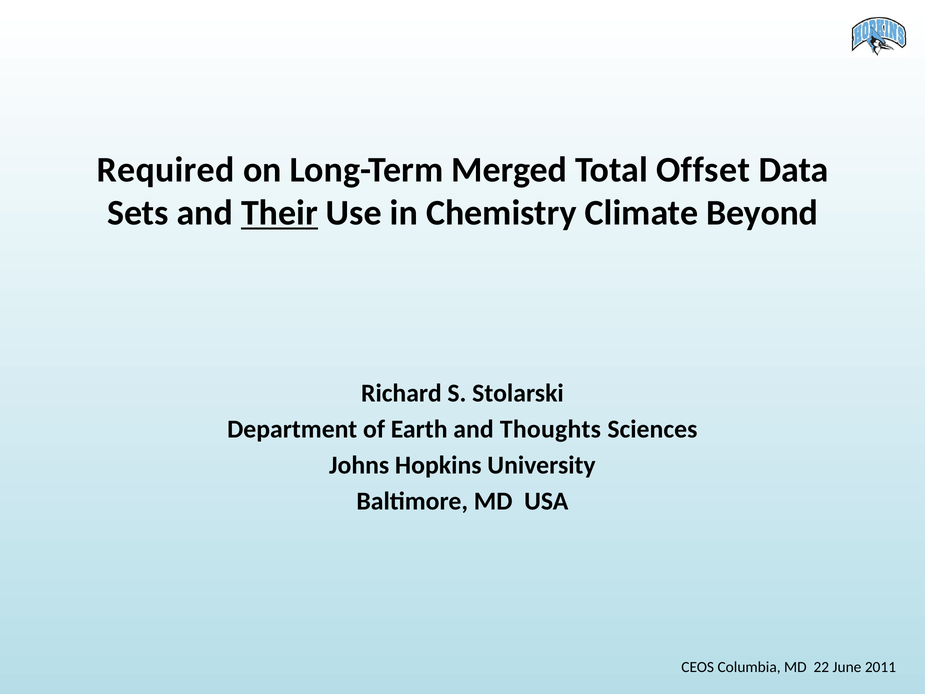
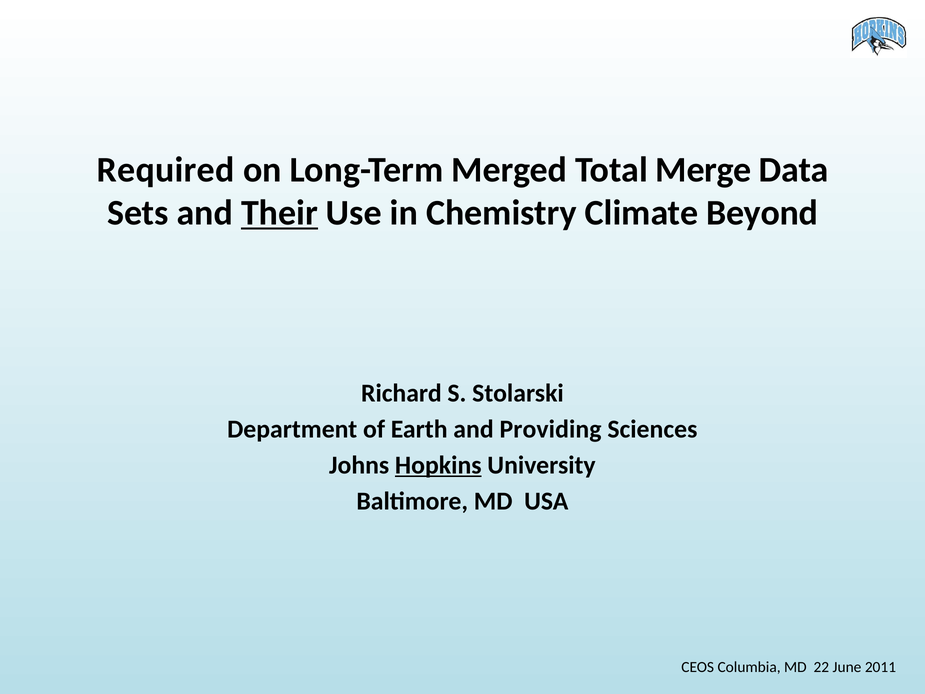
Offset: Offset -> Merge
Thoughts: Thoughts -> Providing
Hopkins underline: none -> present
